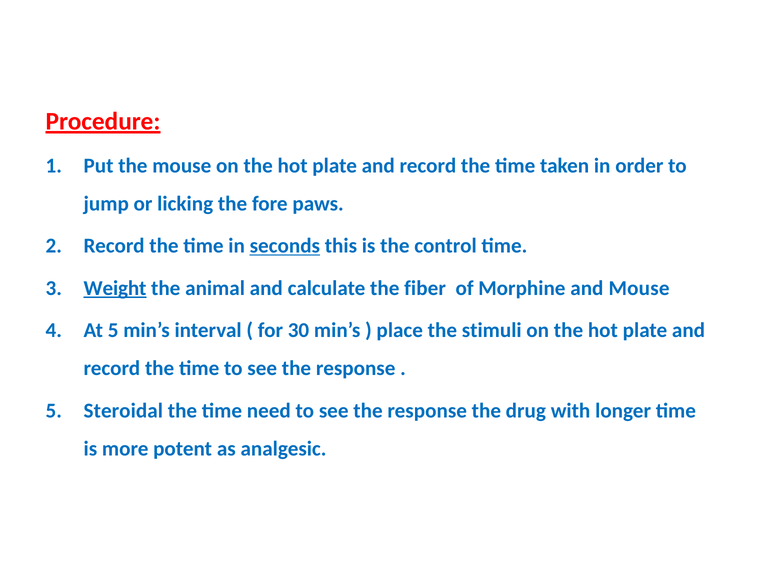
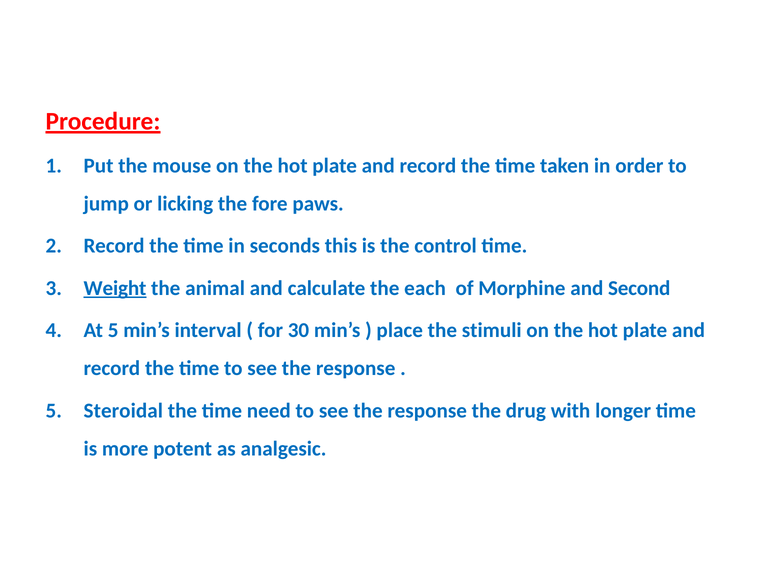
seconds underline: present -> none
fiber: fiber -> each
and Mouse: Mouse -> Second
